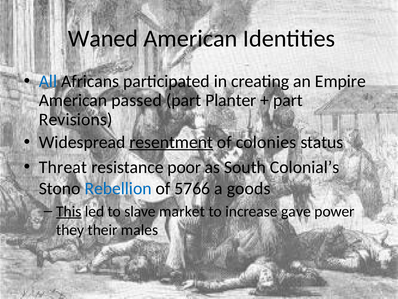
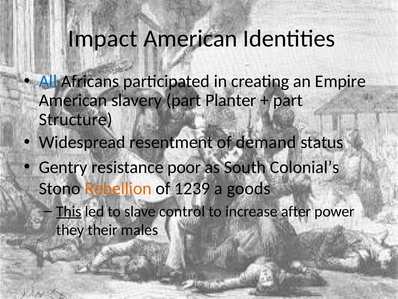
Waned: Waned -> Impact
passed: passed -> slavery
Revisions: Revisions -> Structure
resentment underline: present -> none
colonies: colonies -> demand
Threat: Threat -> Gentry
Rebellion colour: blue -> orange
5766: 5766 -> 1239
market: market -> control
gave: gave -> after
